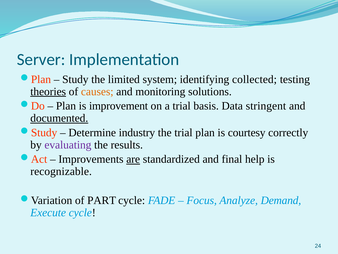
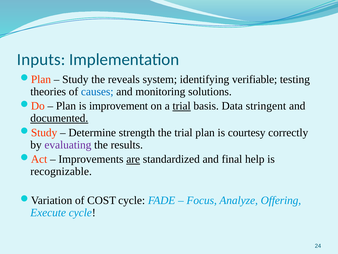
Server: Server -> Inputs
limited: limited -> reveals
collected: collected -> verifiable
theories underline: present -> none
causes colour: orange -> blue
trial at (182, 106) underline: none -> present
industry: industry -> strength
PART: PART -> COST
Demand: Demand -> Offering
